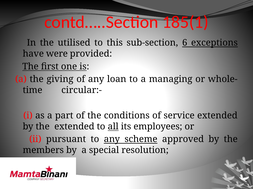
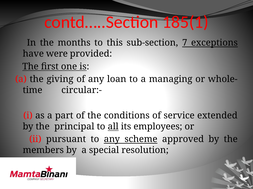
utilised: utilised -> months
6: 6 -> 7
the extended: extended -> principal
